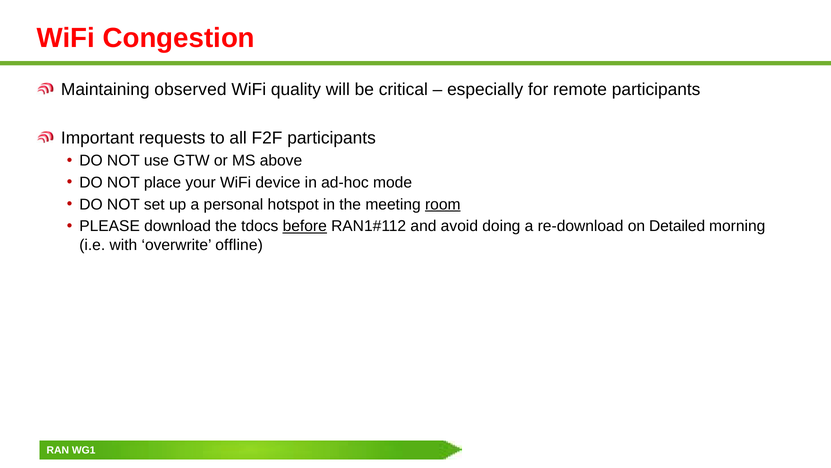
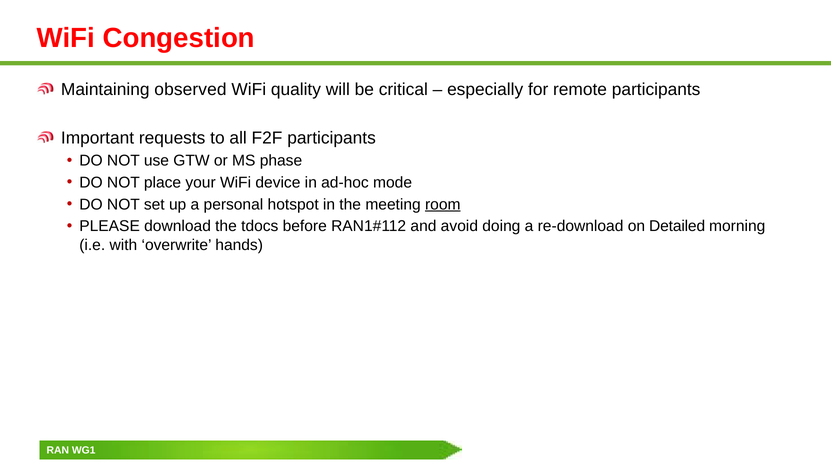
above: above -> phase
before underline: present -> none
offline: offline -> hands
